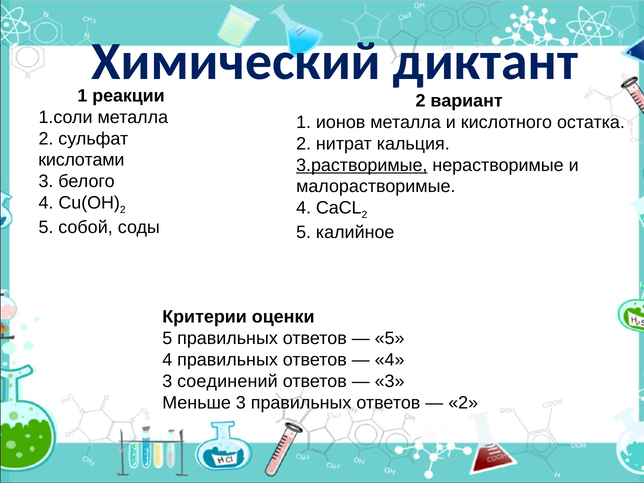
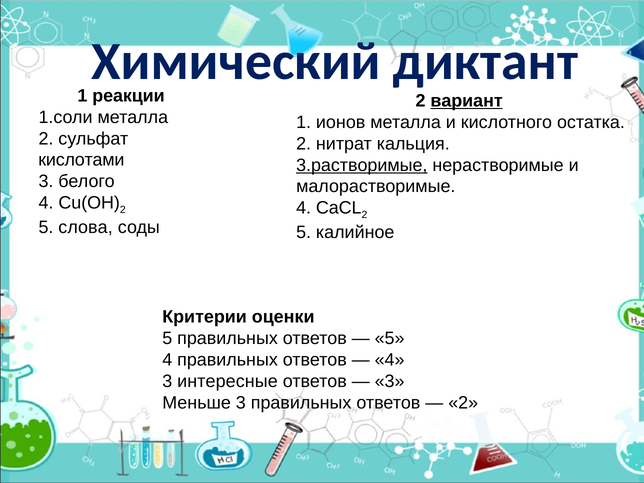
вариант underline: none -> present
собой: собой -> слова
соединений: соединений -> интересные
